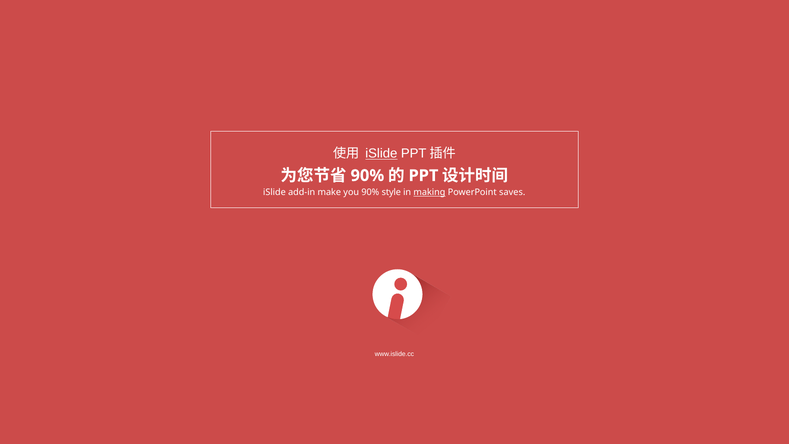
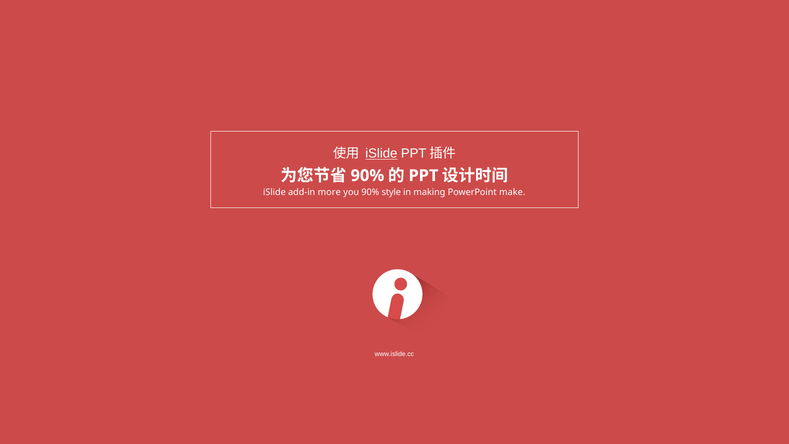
make: make -> more
making underline: present -> none
saves: saves -> make
